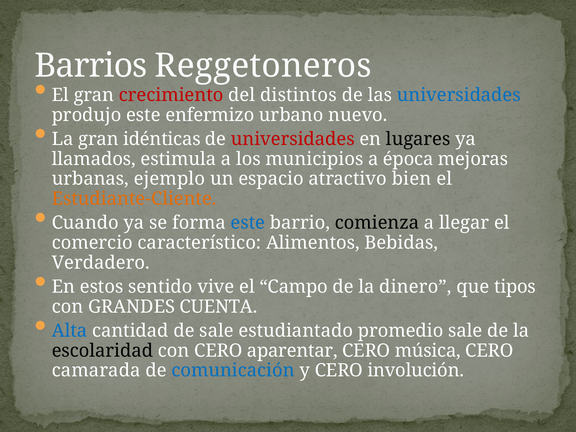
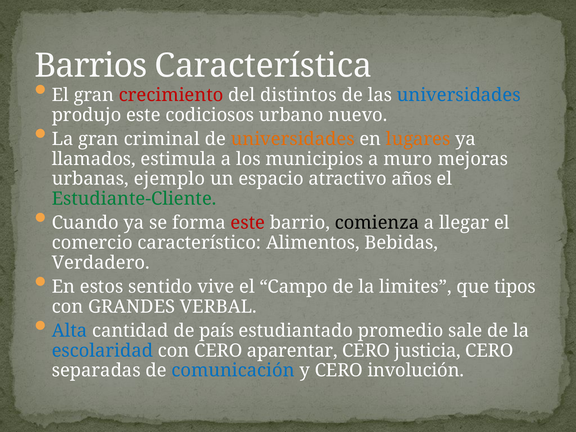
Reggetoneros: Reggetoneros -> Característica
enfermizo: enfermizo -> codiciosos
idénticas: idénticas -> criminal
universidades at (293, 139) colour: red -> orange
lugares colour: black -> orange
época: época -> muro
bien: bien -> años
Estudiante-Cliente colour: orange -> green
este at (248, 223) colour: blue -> red
dinero: dinero -> limites
CUENTA: CUENTA -> VERBAL
de sale: sale -> país
escolaridad colour: black -> blue
música: música -> justicia
camarada: camarada -> separadas
